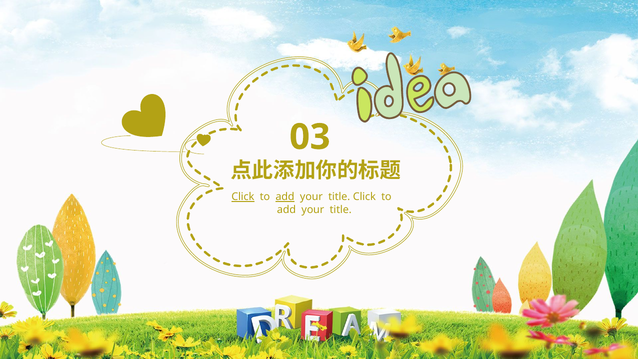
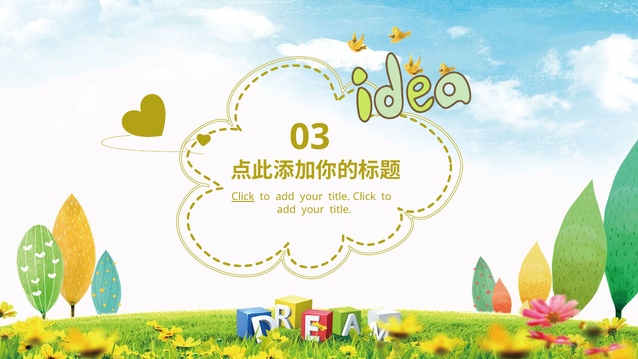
add at (285, 197) underline: present -> none
